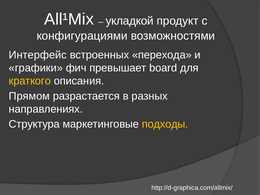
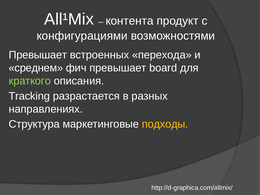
укладкой: укладкой -> контента
Интерфейс at (38, 55): Интерфейс -> Превышает
графики: графики -> среднем
краткого colour: yellow -> light green
Прямом: Прямом -> Tracking
